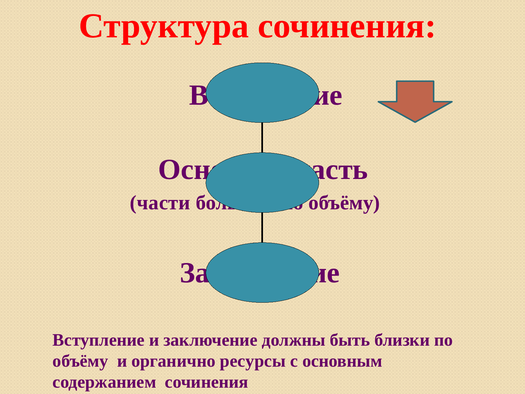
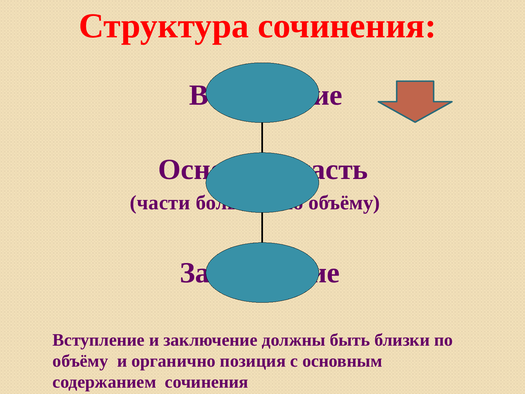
ресурсы: ресурсы -> позиция
